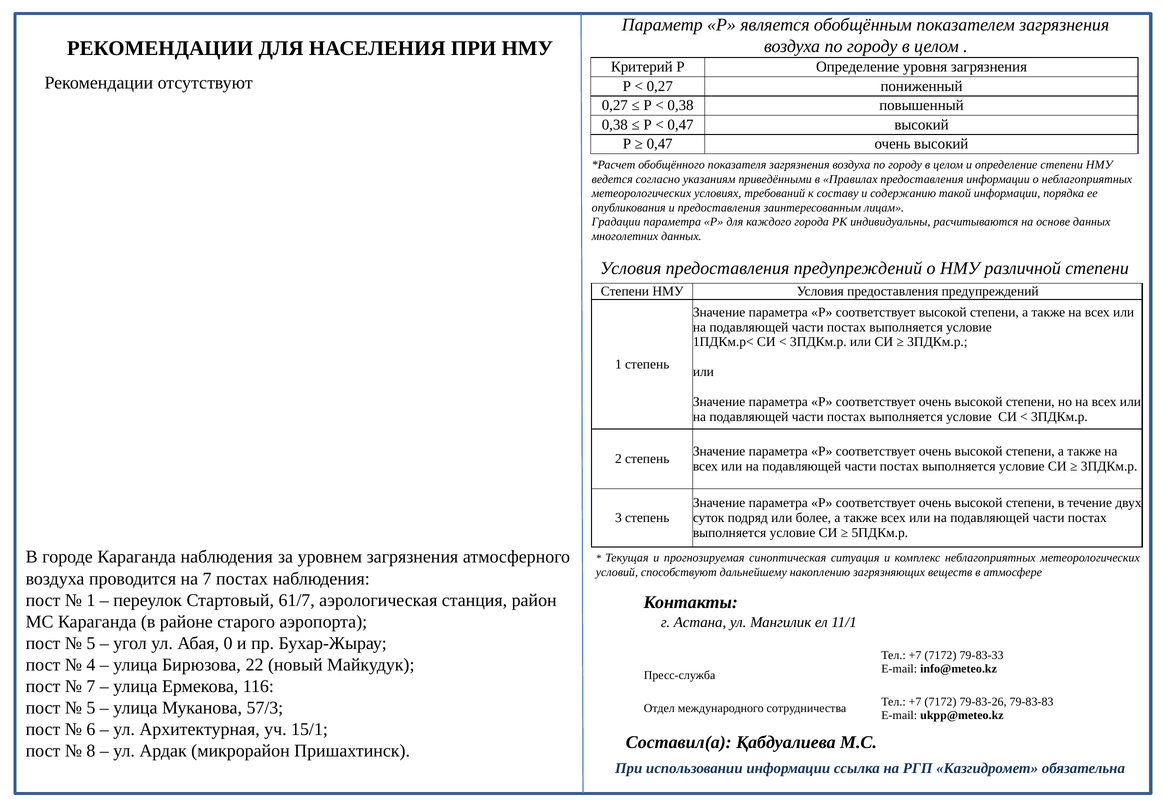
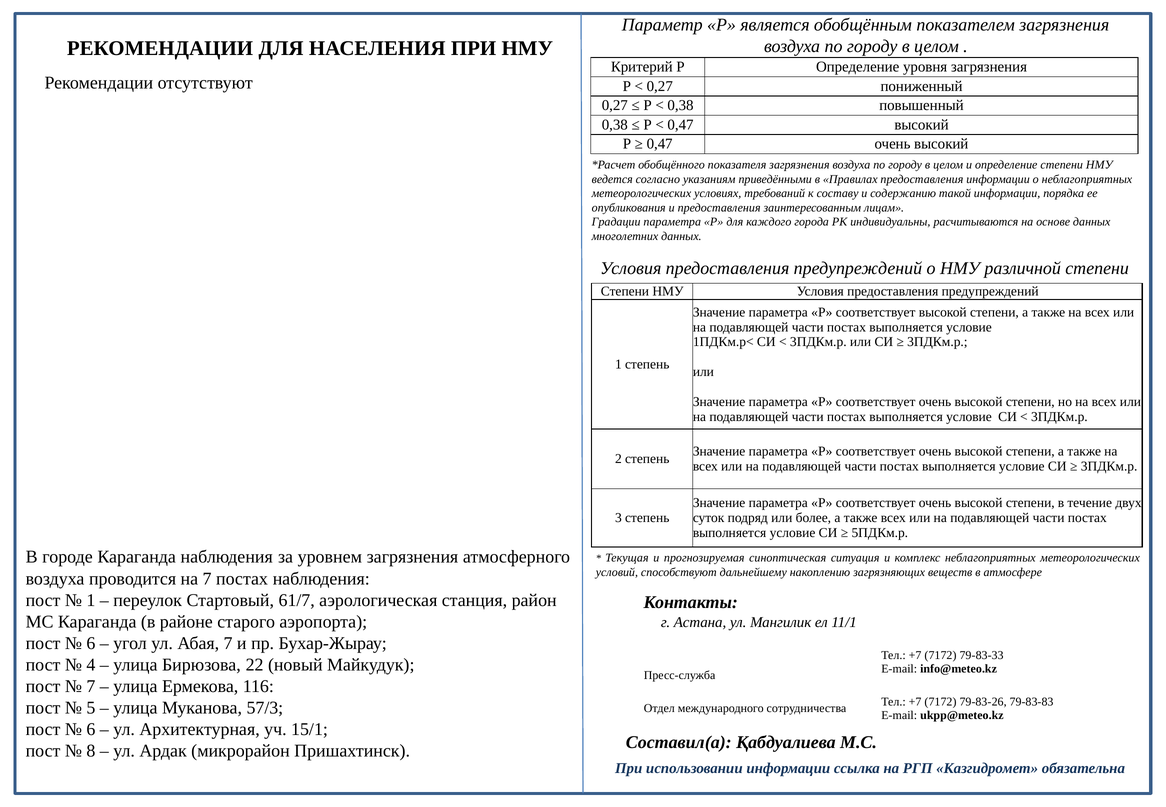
5 at (91, 643): 5 -> 6
Абая 0: 0 -> 7
